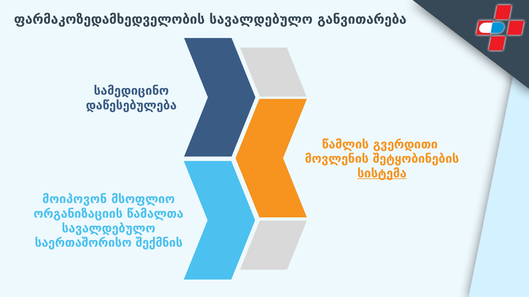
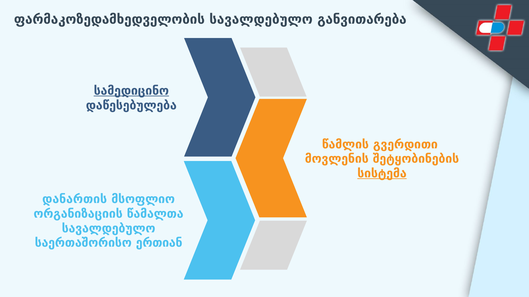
სამედიცინო underline: none -> present
მოიპოვონ: მოიპოვონ -> დანართის
შექმნის: შექმნის -> ერთიან
